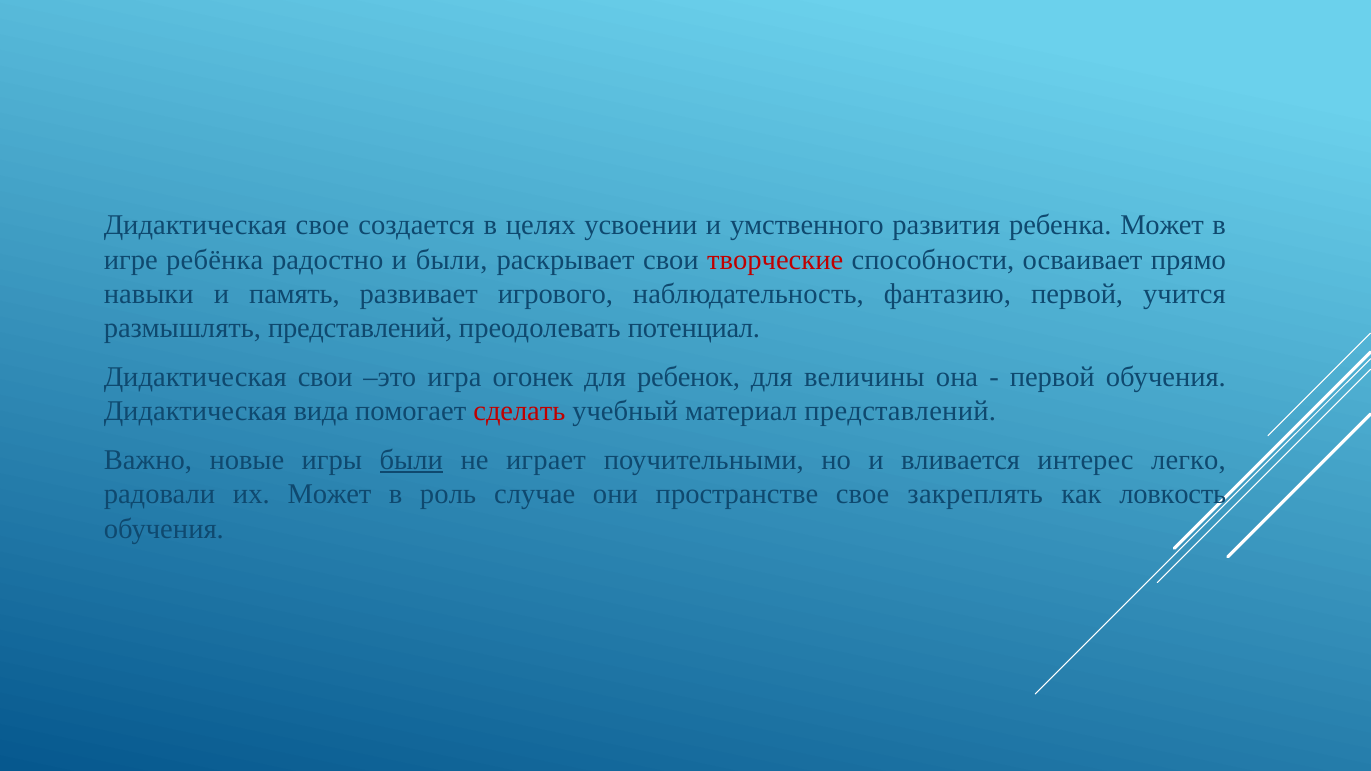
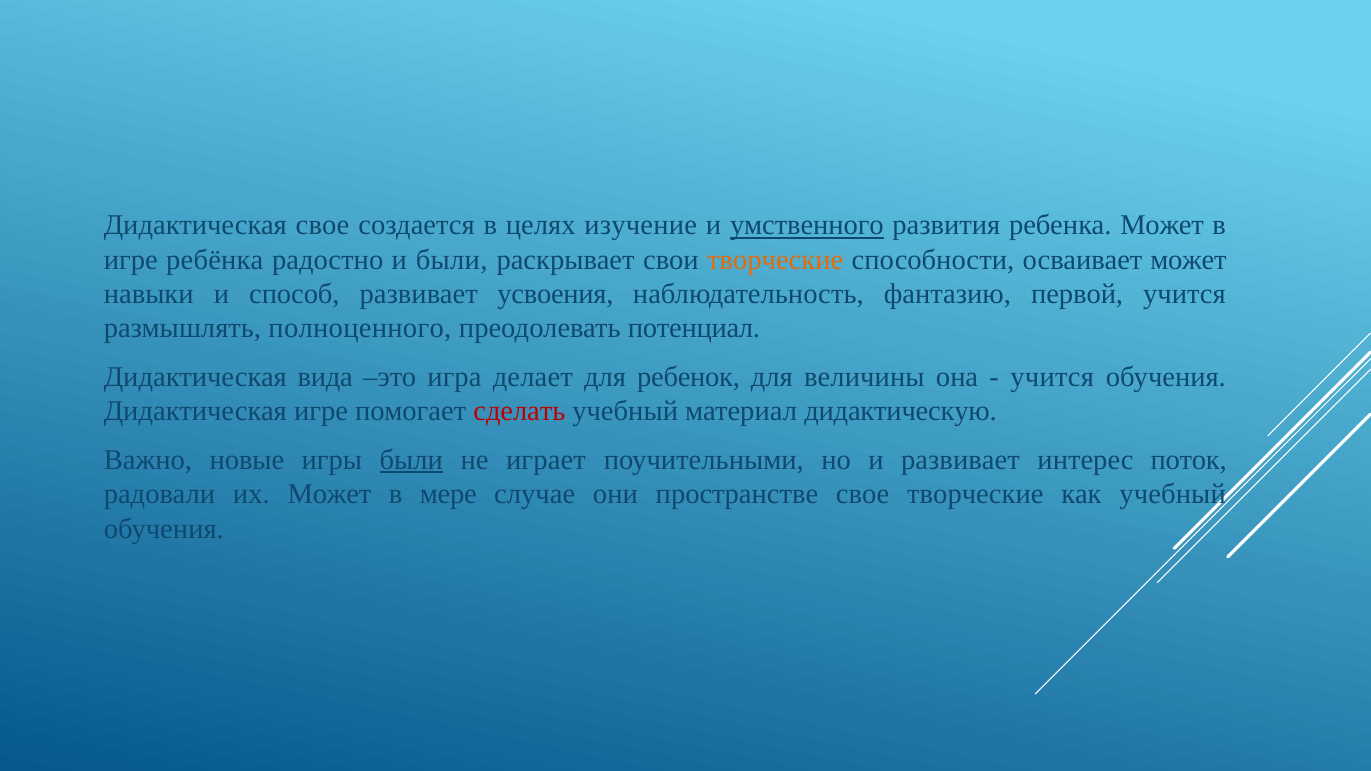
усвоении: усвоении -> изучение
умственного underline: none -> present
творческие at (775, 260) colour: red -> orange
осваивает прямо: прямо -> может
память: память -> способ
игрового: игрового -> усвоения
размышлять представлений: представлений -> полноценного
Дидактическая свои: свои -> вида
огонек: огонек -> делает
первой at (1052, 377): первой -> учится
Дидактическая вида: вида -> игре
материал представлений: представлений -> дидактическую
и вливается: вливается -> развивает
легко: легко -> поток
роль: роль -> мере
свое закреплять: закреплять -> творческие
как ловкость: ловкость -> учебный
